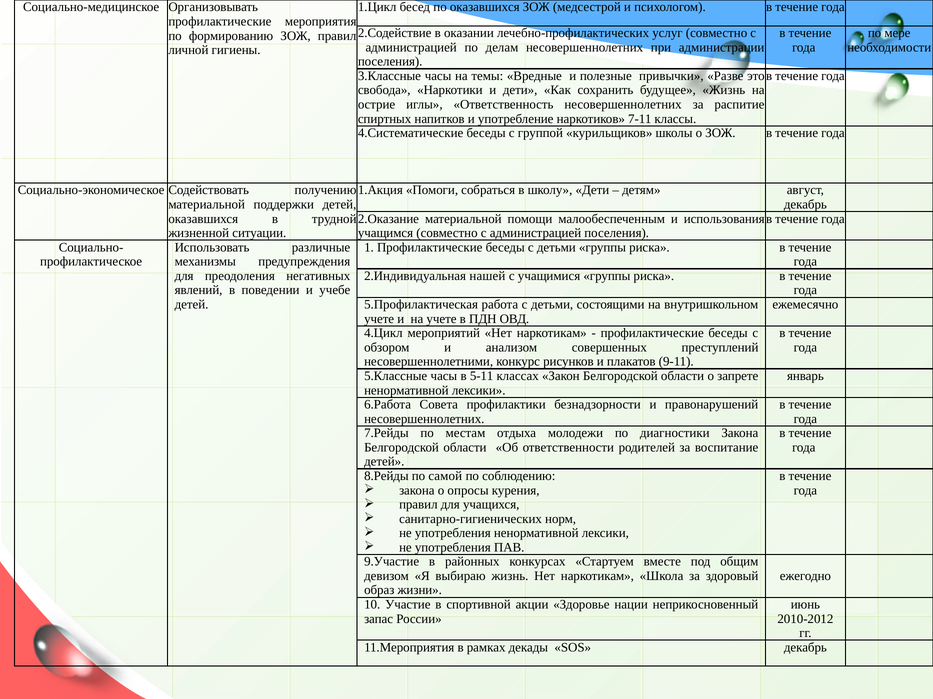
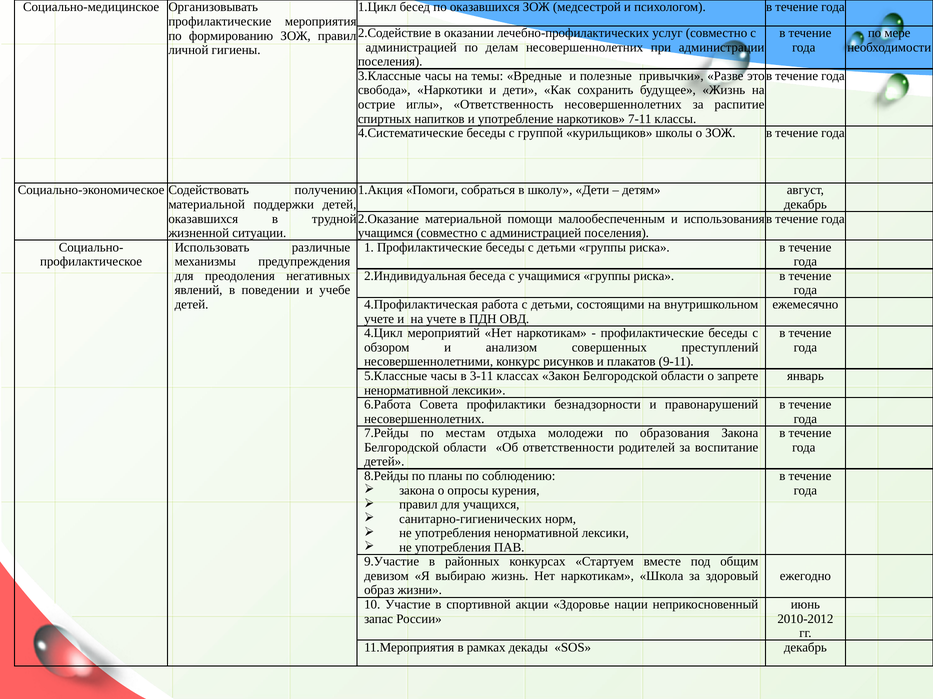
нашей: нашей -> беседа
5.Профилактическая: 5.Профилактическая -> 4.Профилактическая
5-11: 5-11 -> 3-11
диагностики: диагностики -> образования
самой: самой -> планы
